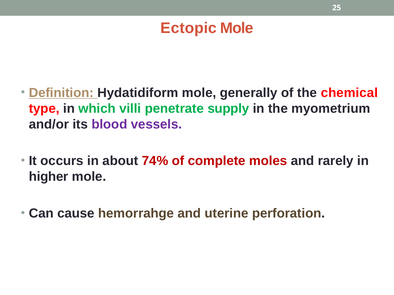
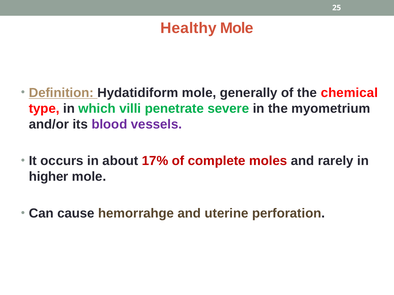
Ectopic: Ectopic -> Healthy
supply: supply -> severe
74%: 74% -> 17%
